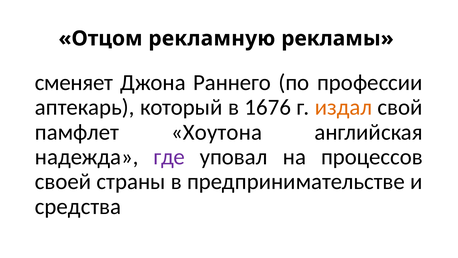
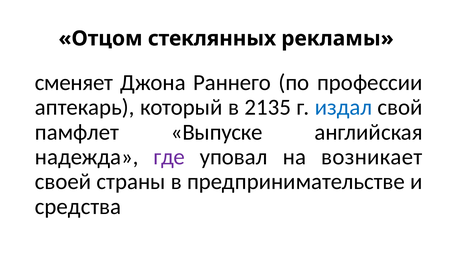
рекламную: рекламную -> стеклянных
1676: 1676 -> 2135
издал colour: orange -> blue
Хоутона: Хоутона -> Выпуске
процессов: процессов -> возникает
